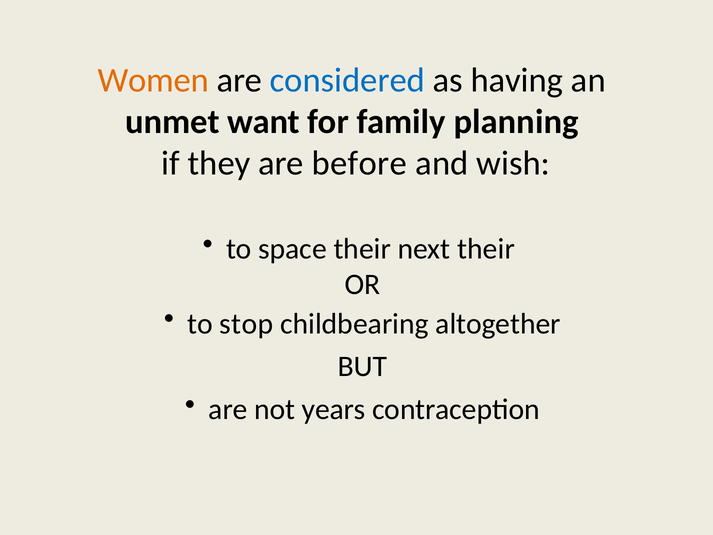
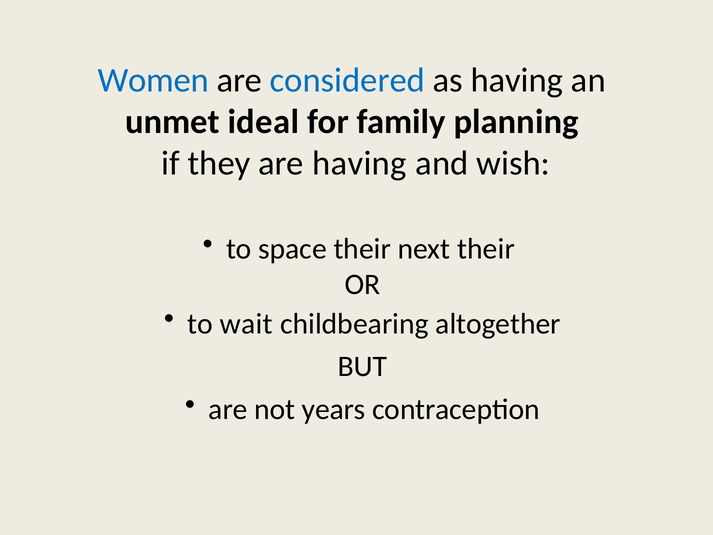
Women colour: orange -> blue
want: want -> ideal
are before: before -> having
stop: stop -> wait
